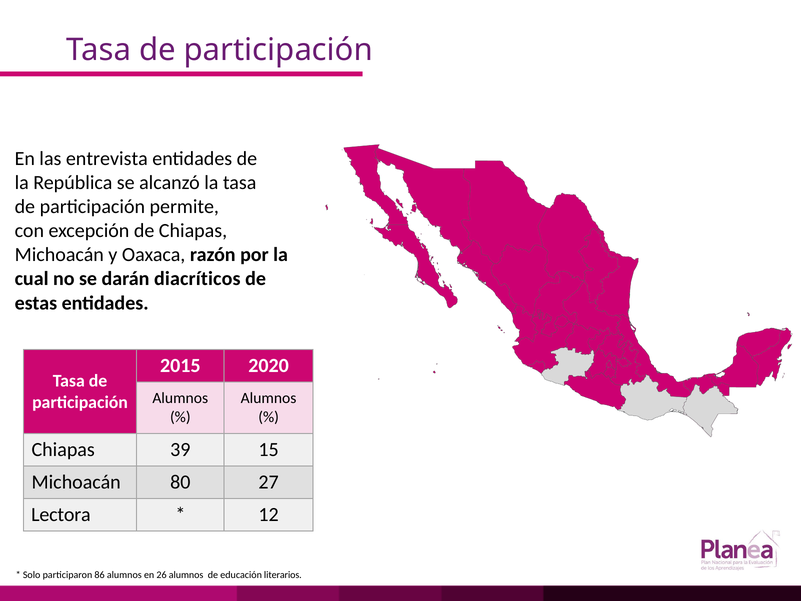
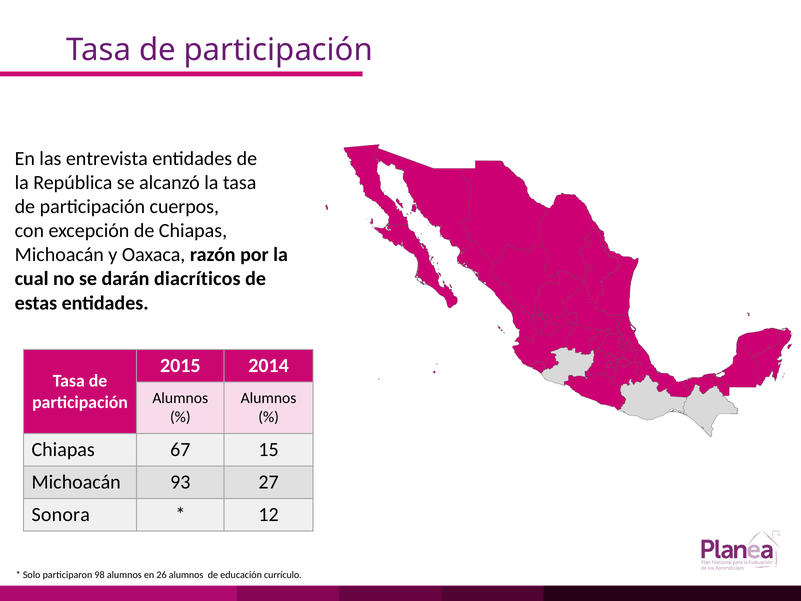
permite: permite -> cuerpos
2020: 2020 -> 2014
39: 39 -> 67
80: 80 -> 93
Lectora: Lectora -> Sonora
86: 86 -> 98
literarios: literarios -> currículo
